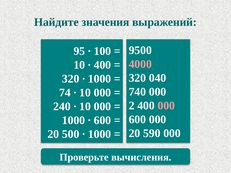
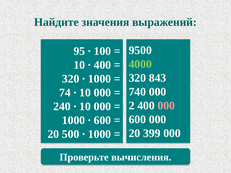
4000 colour: pink -> light green
040: 040 -> 843
590: 590 -> 399
